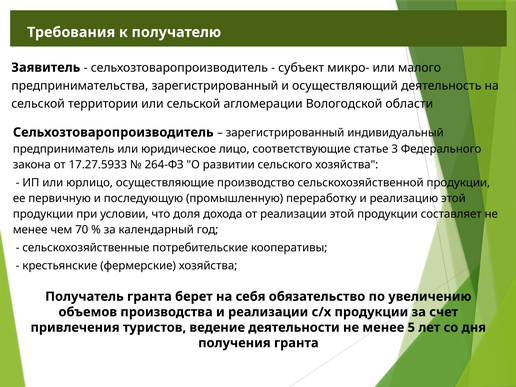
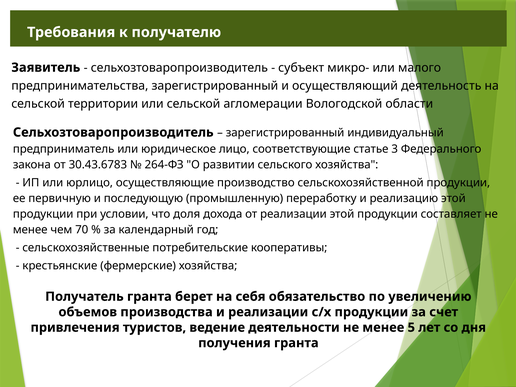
17.27.5933: 17.27.5933 -> 30.43.6783
